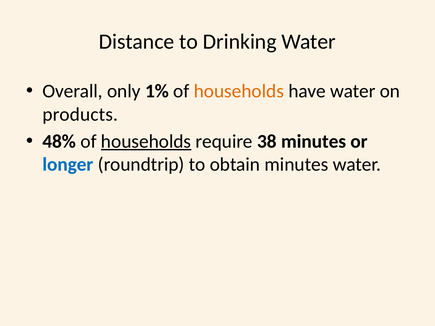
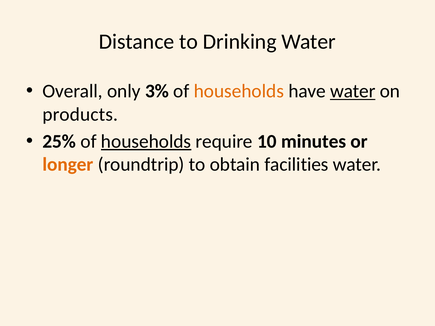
1%: 1% -> 3%
water at (353, 91) underline: none -> present
48%: 48% -> 25%
38: 38 -> 10
longer colour: blue -> orange
obtain minutes: minutes -> facilities
